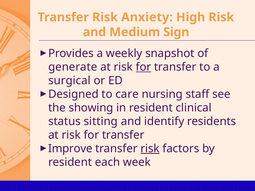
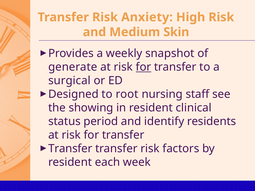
Sign: Sign -> Skin
care: care -> root
sitting: sitting -> period
Improve at (70, 149): Improve -> Transfer
risk at (150, 149) underline: present -> none
